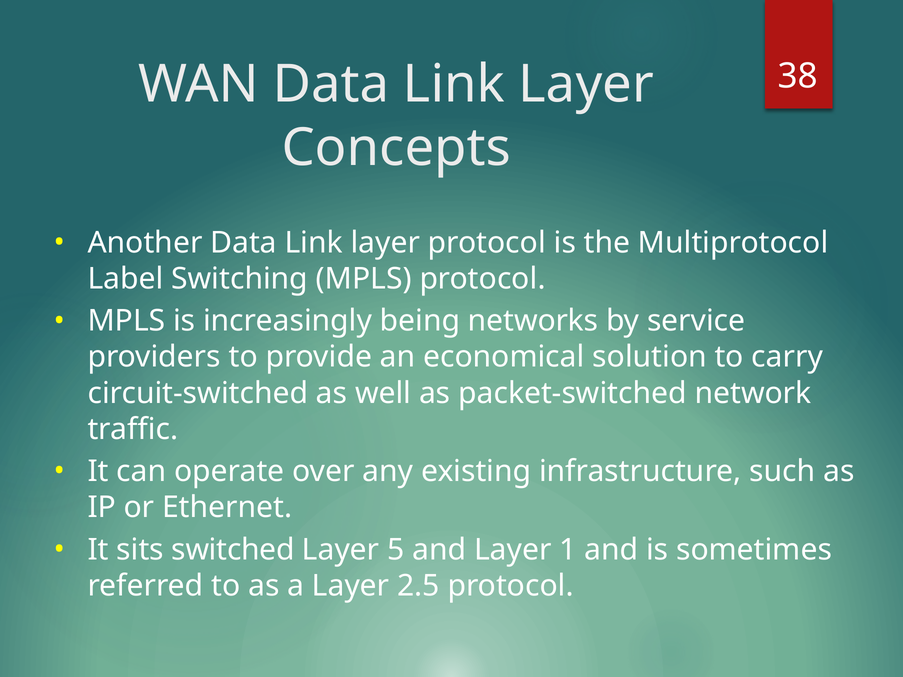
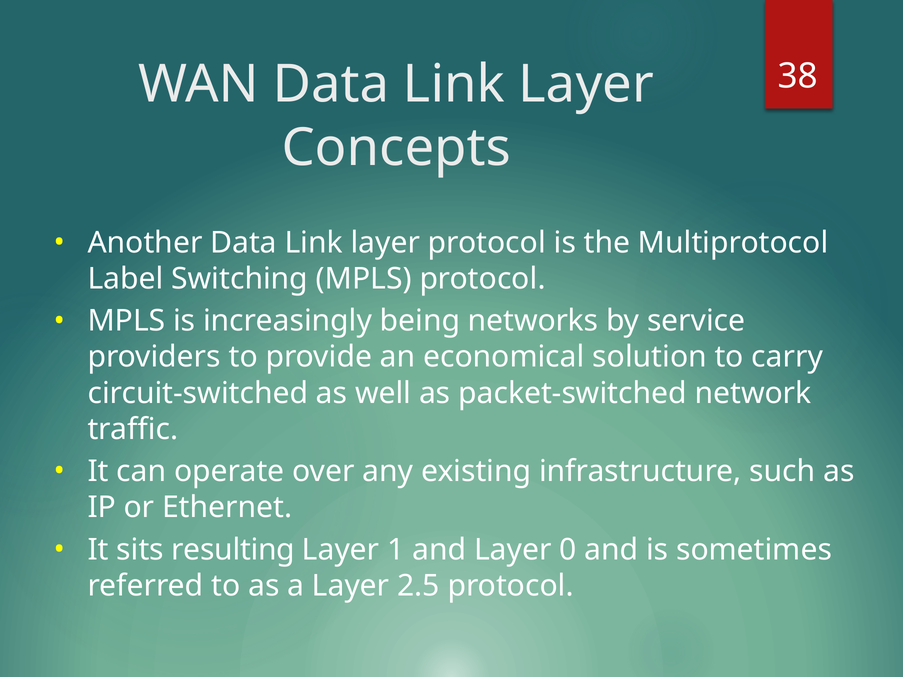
switched: switched -> resulting
5: 5 -> 1
1: 1 -> 0
